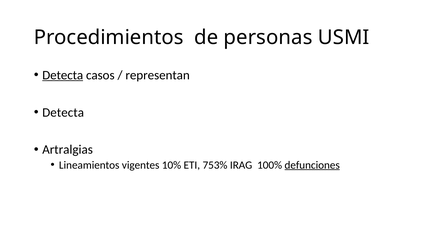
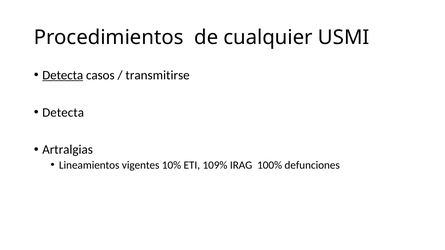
personas: personas -> cualquier
representan: representan -> transmitirse
753%: 753% -> 109%
defunciones underline: present -> none
